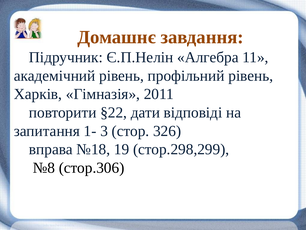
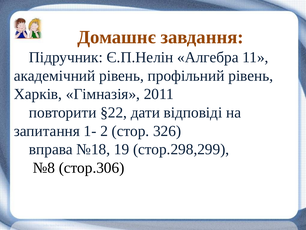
3: 3 -> 2
